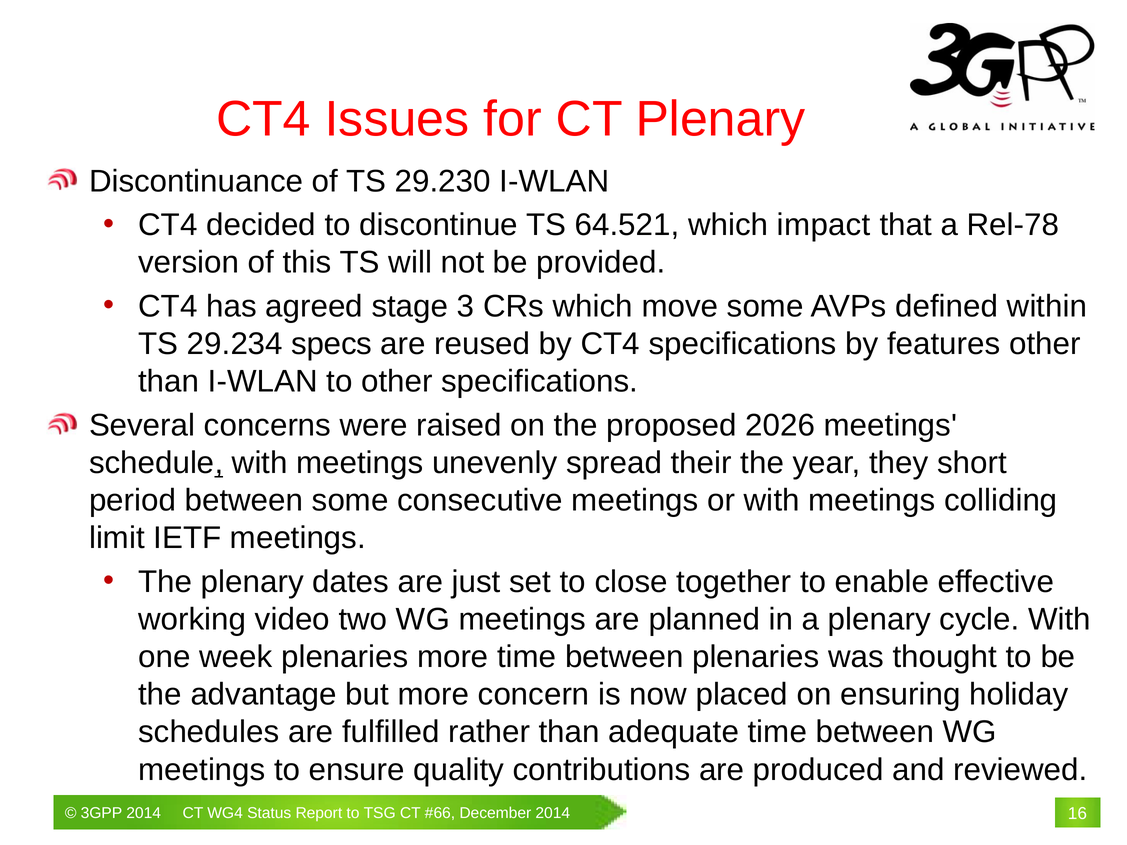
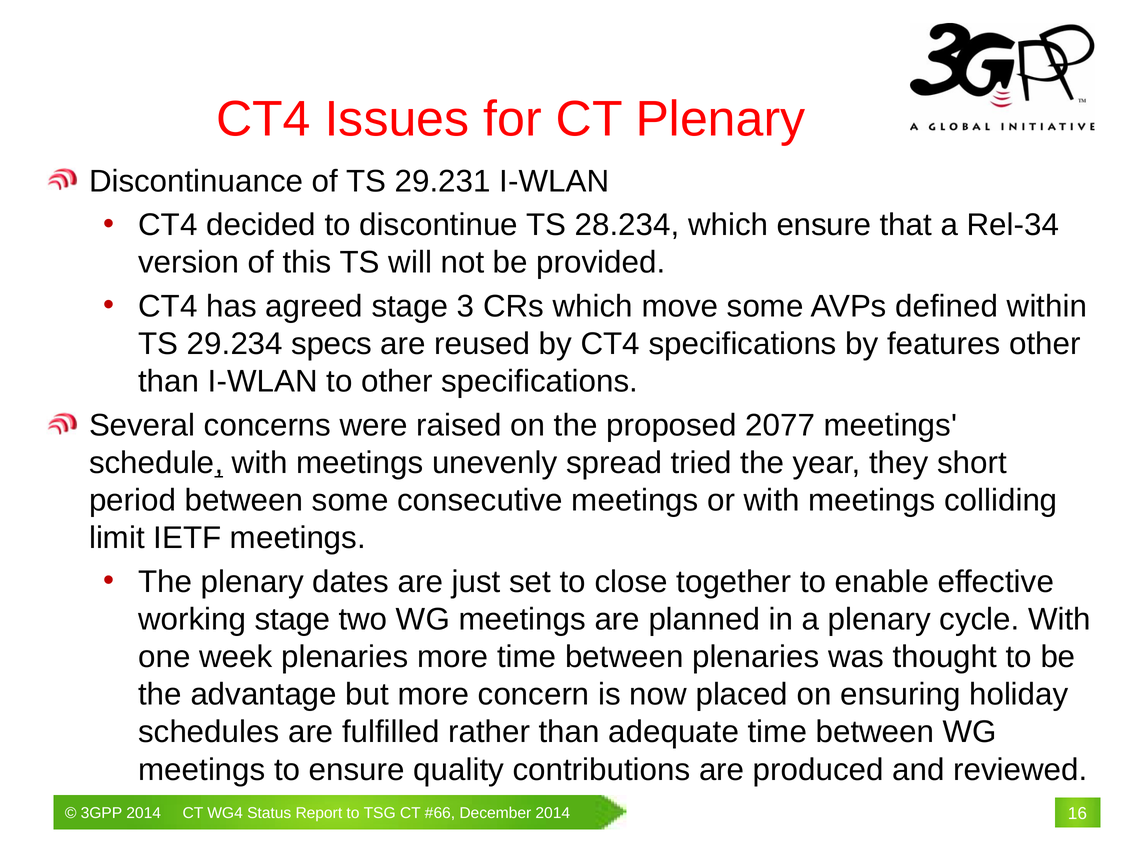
29.230: 29.230 -> 29.231
64.521: 64.521 -> 28.234
which impact: impact -> ensure
Rel-78: Rel-78 -> Rel-34
2026: 2026 -> 2077
their: their -> tried
working video: video -> stage
